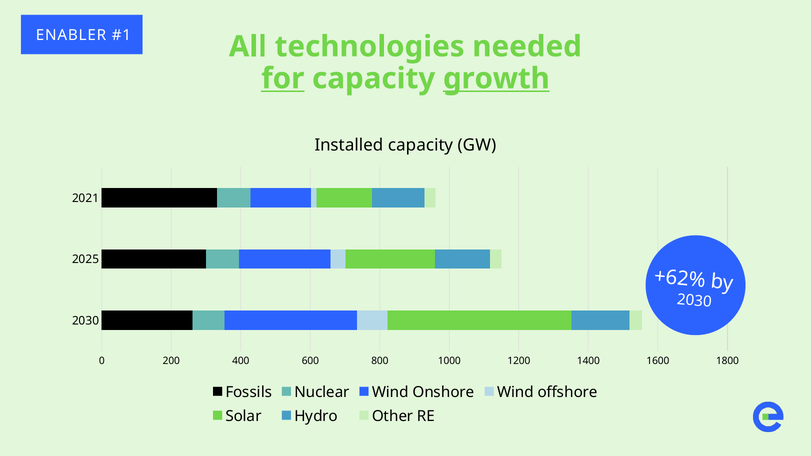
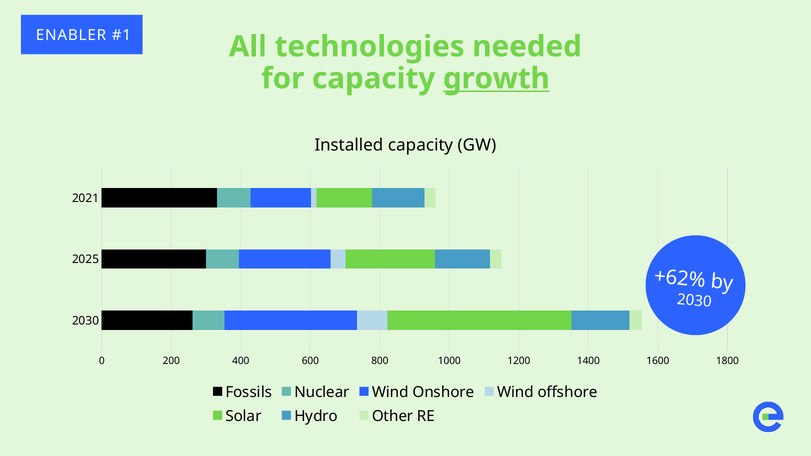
for underline: present -> none
